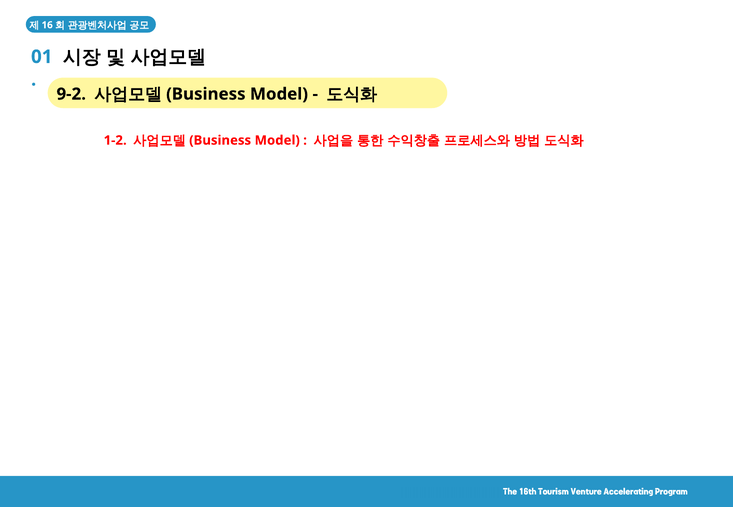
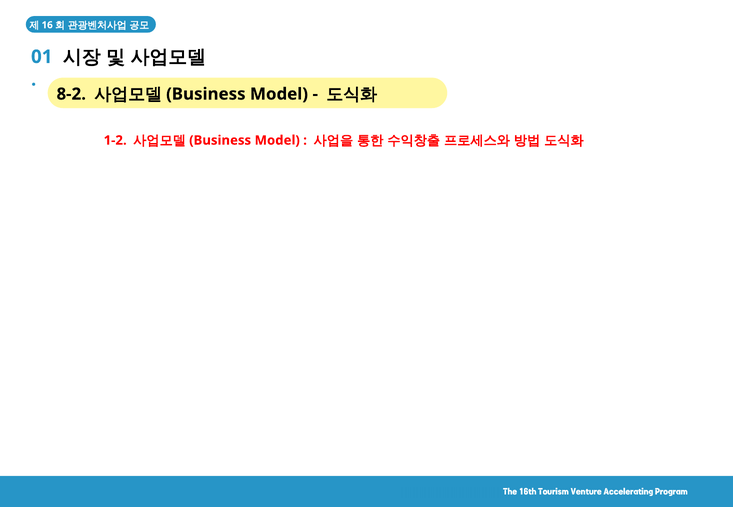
9-2: 9-2 -> 8-2
